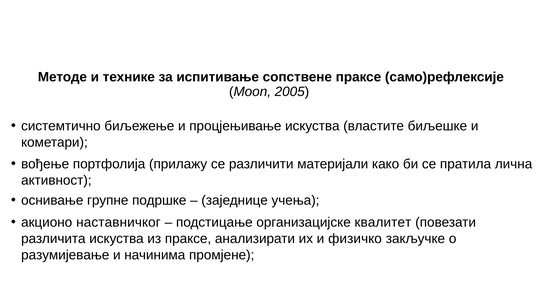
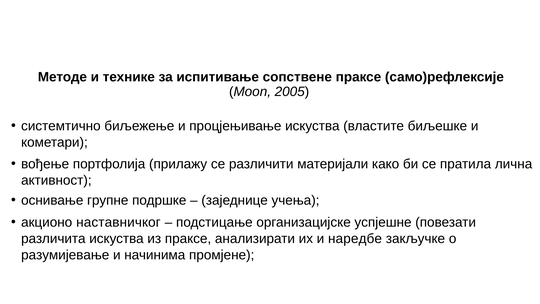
квалитет: квалитет -> успјешне
физичко: физичко -> наредбе
